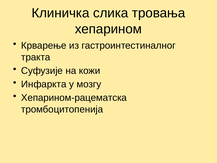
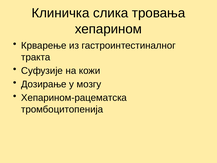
Инфаркта: Инфаркта -> Дозирање
